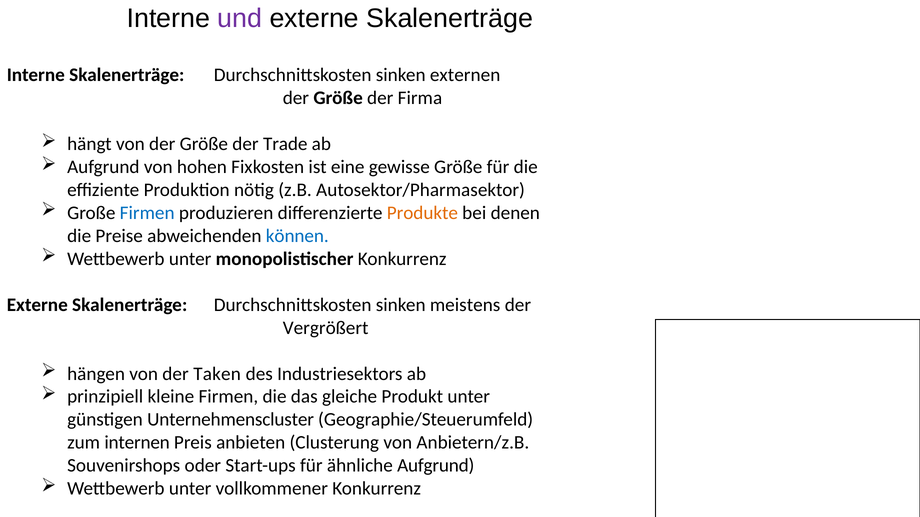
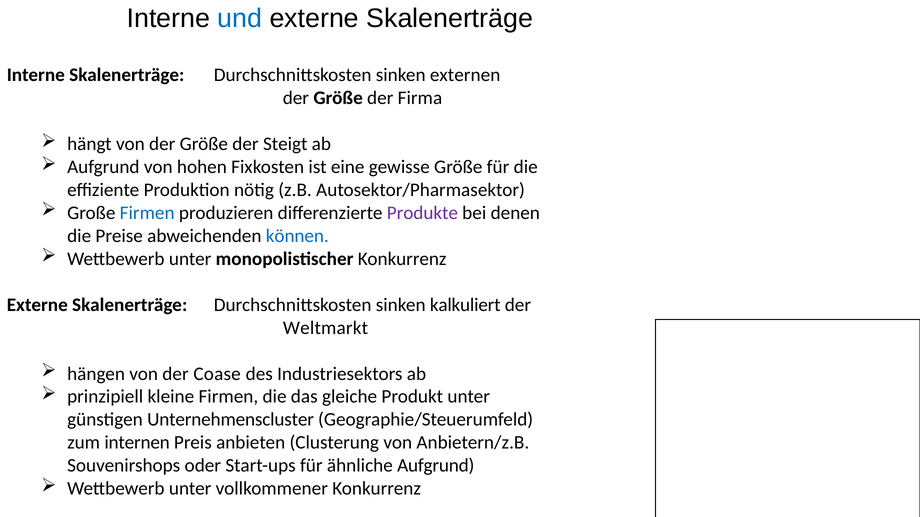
und colour: purple -> blue
Trade: Trade -> Steigt
Produkte colour: orange -> purple
meistens: meistens -> kalkuliert
Vergrößert: Vergrößert -> Weltmarkt
Taken: Taken -> Coase
